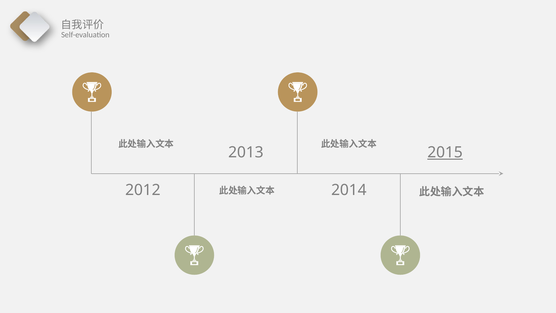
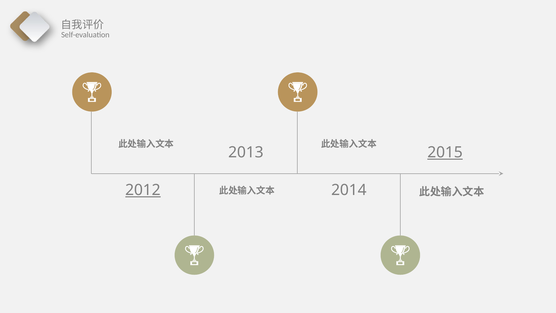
2012 underline: none -> present
